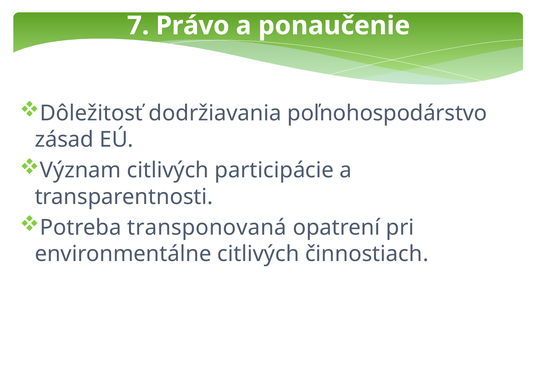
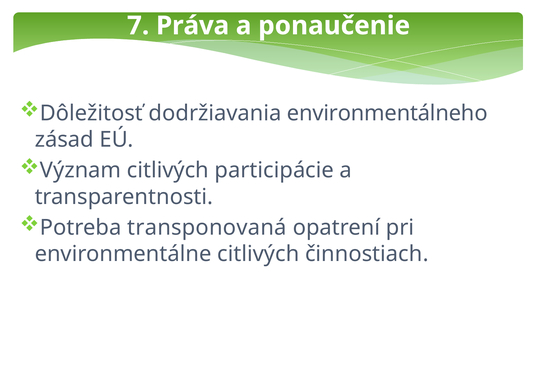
Právo: Právo -> Práva
poľnohospodárstvo: poľnohospodárstvo -> environmentálneho
